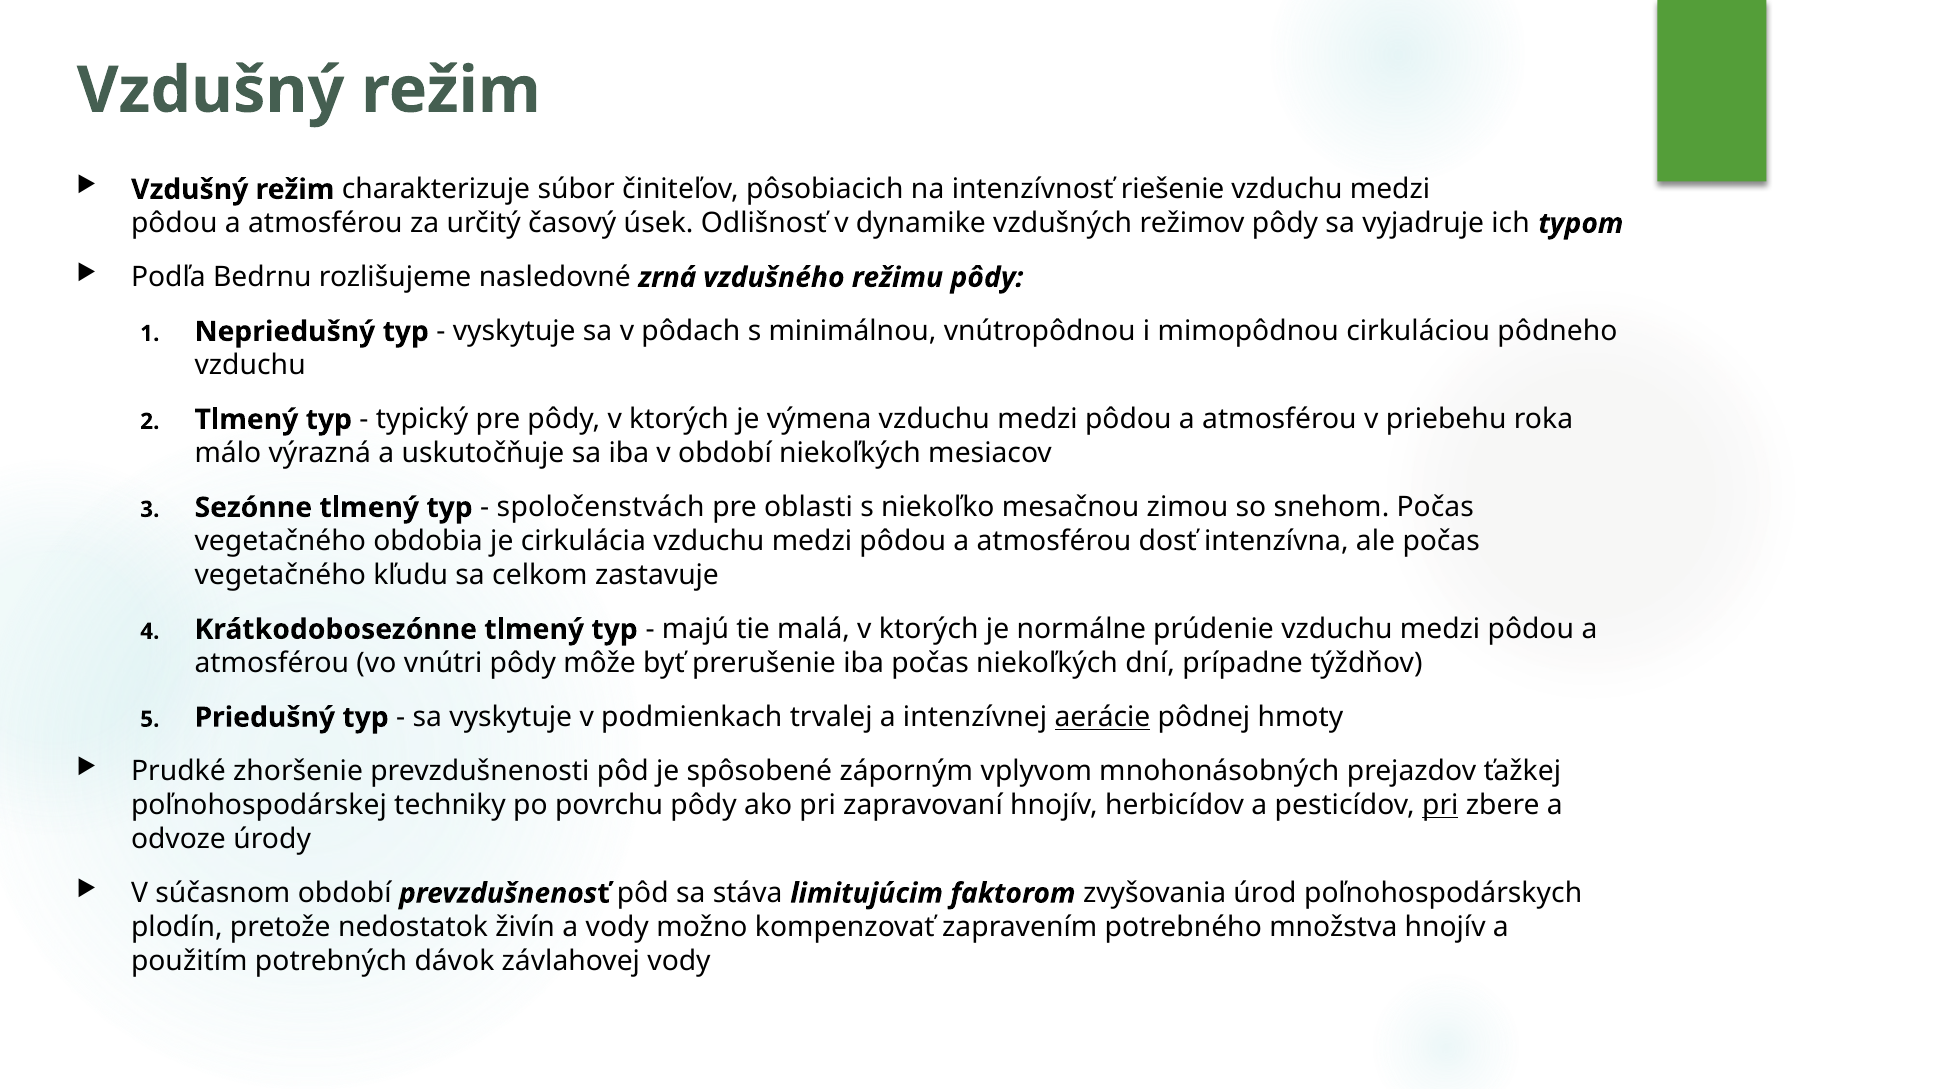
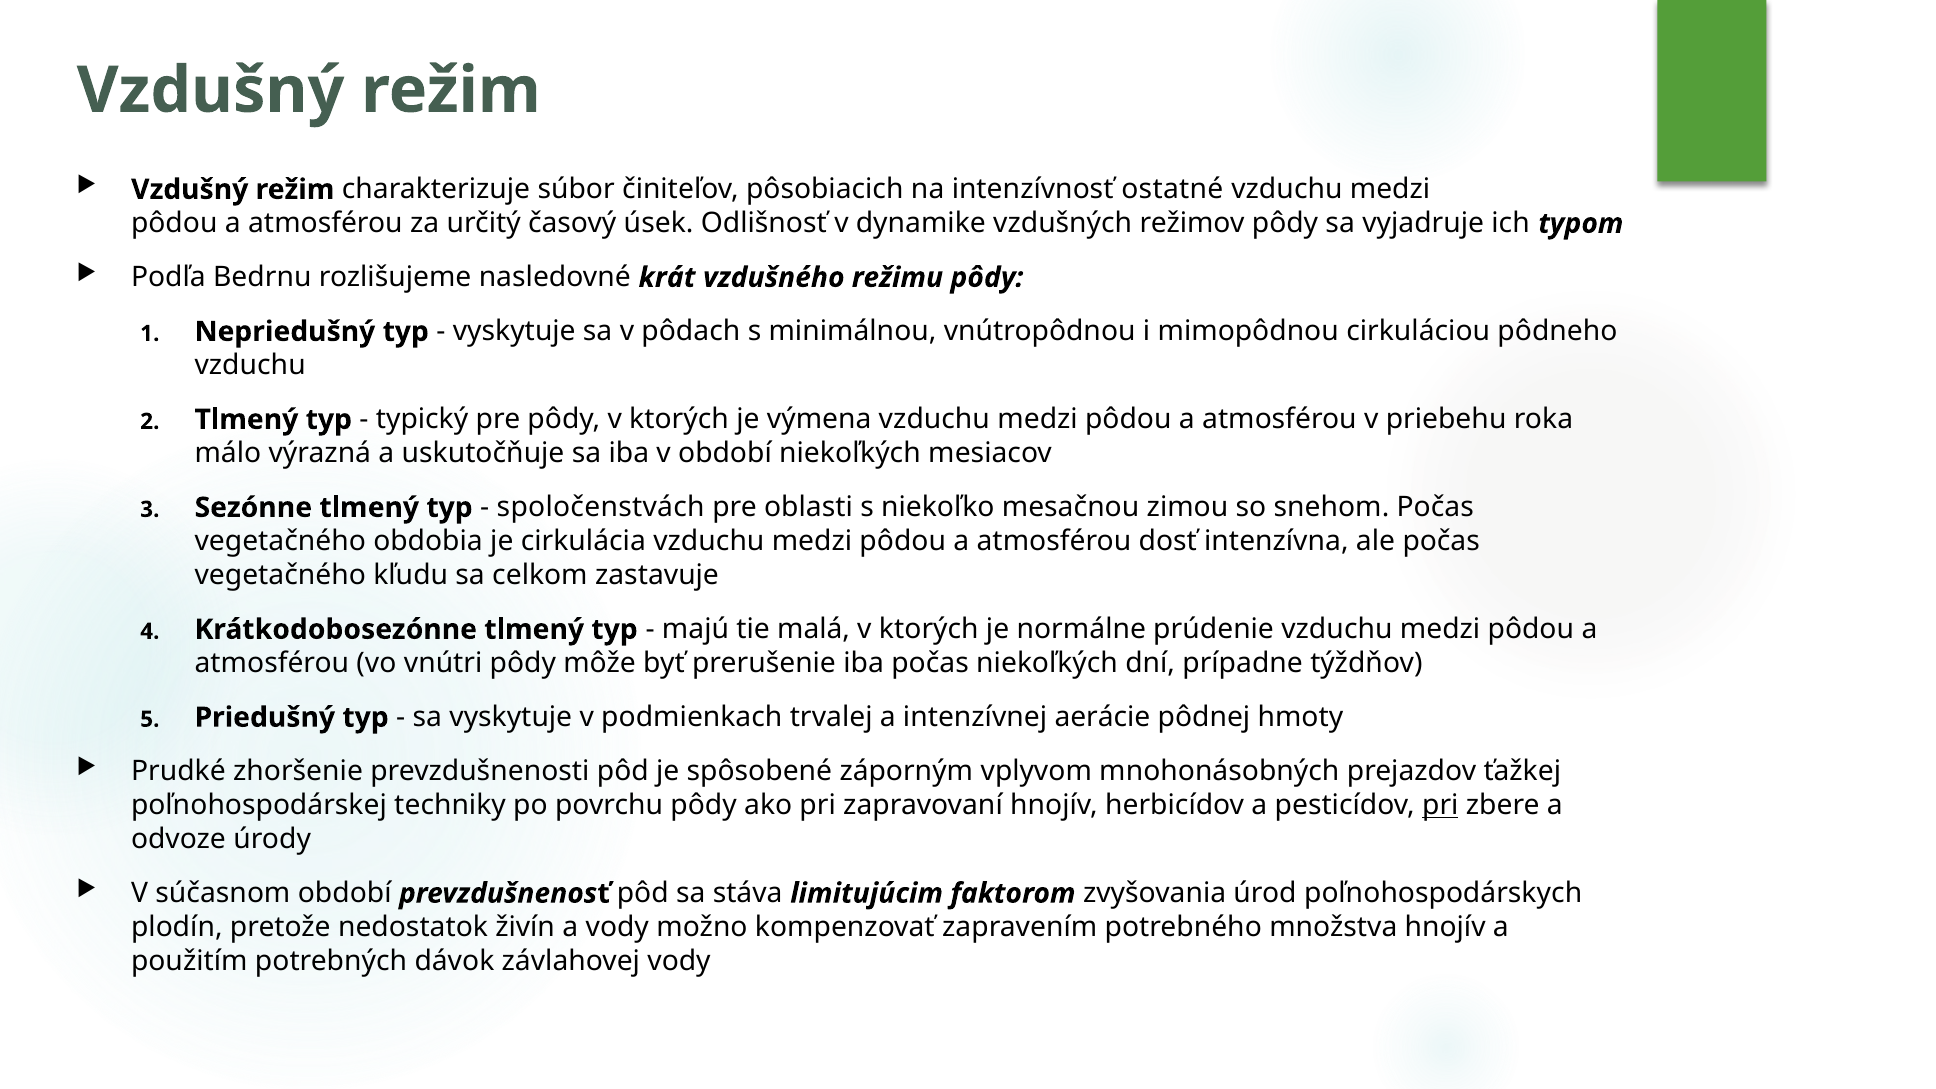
riešenie: riešenie -> ostatné
zrná: zrná -> krát
aerácie underline: present -> none
